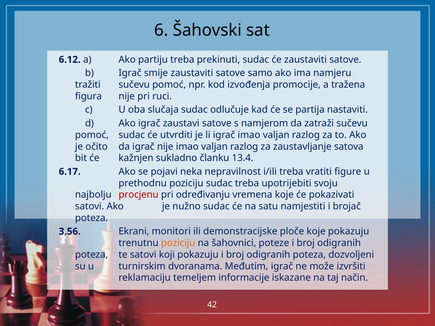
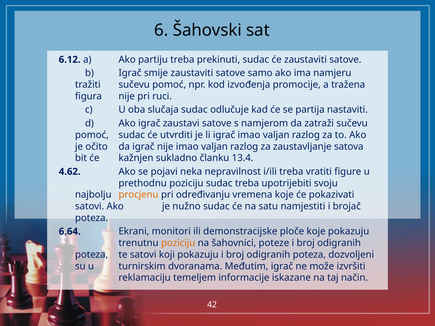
6.17: 6.17 -> 4.62
procjenu colour: red -> orange
3.56: 3.56 -> 6.64
